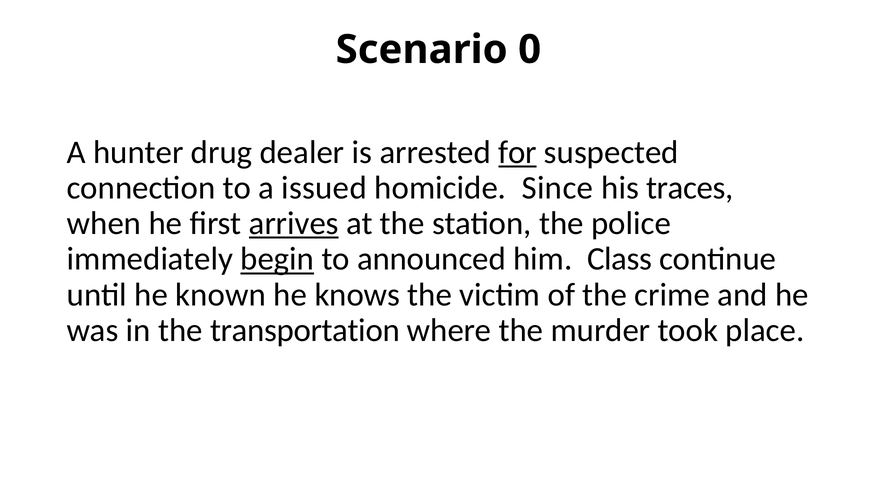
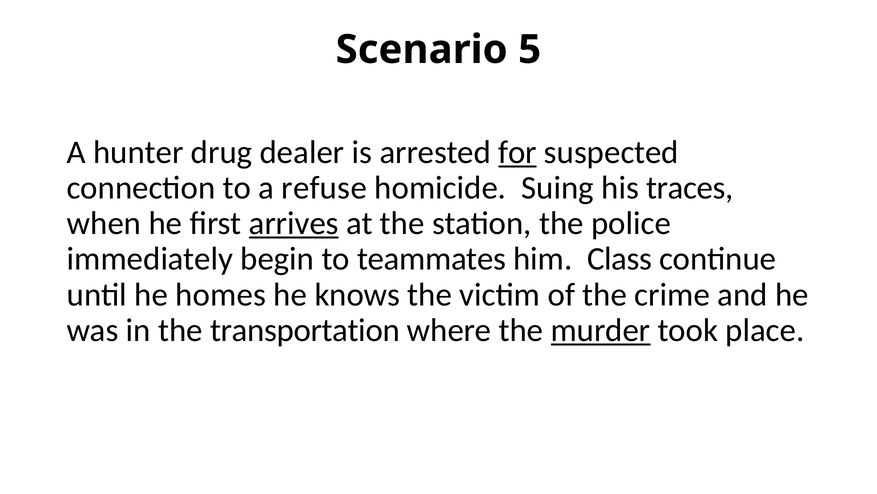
0: 0 -> 5
issued: issued -> refuse
Since: Since -> Suing
begin underline: present -> none
announced: announced -> teammates
known: known -> homes
murder underline: none -> present
